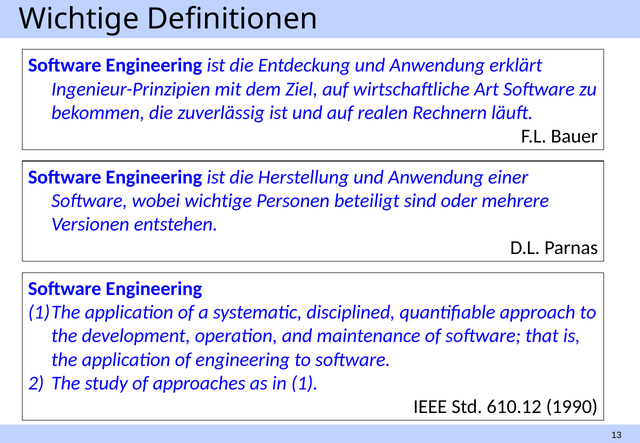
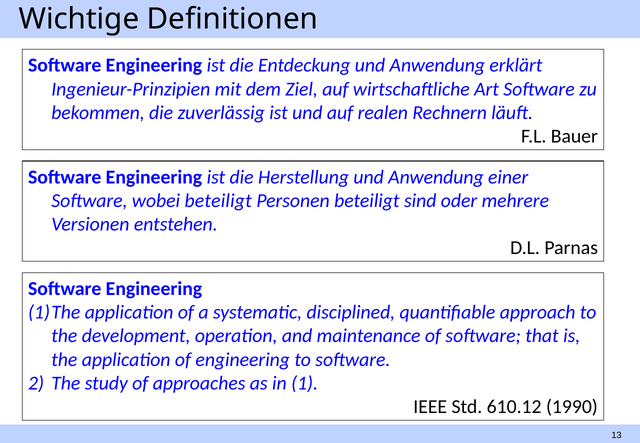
wobei wichtige: wichtige -> beteiligt
